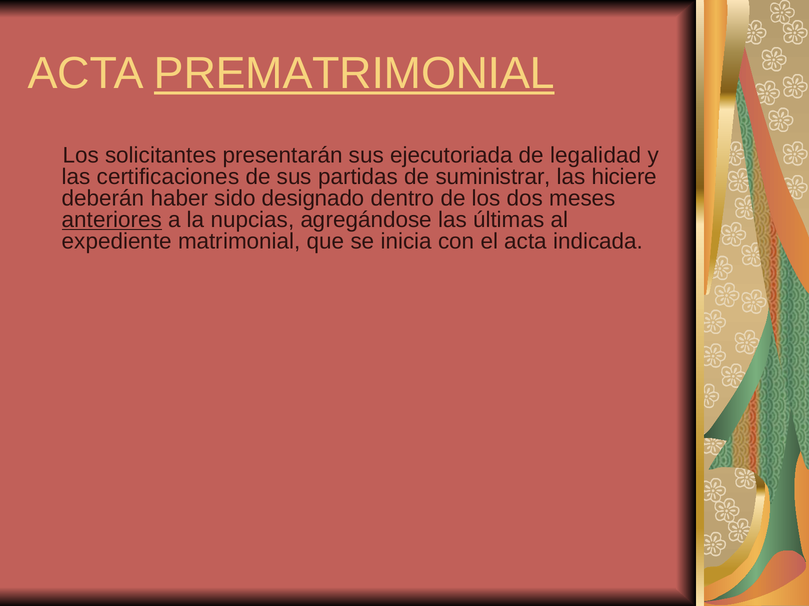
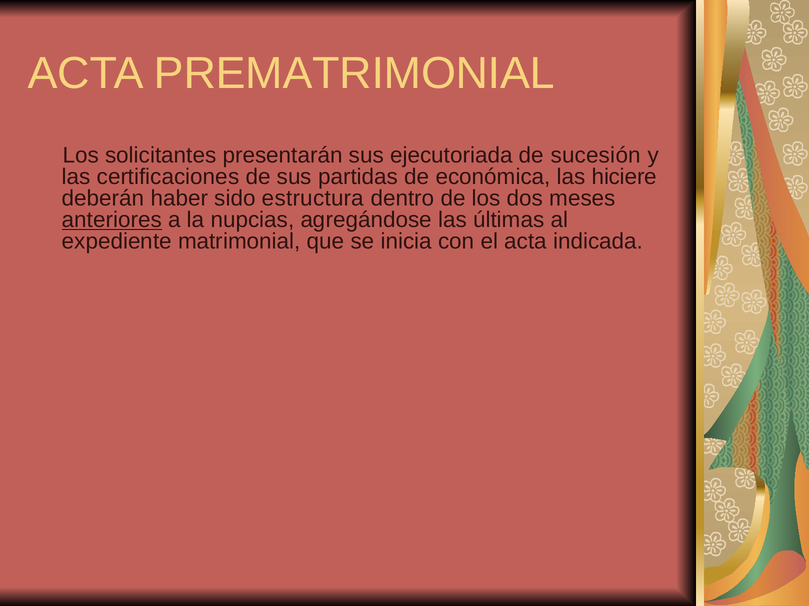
PREMATRIMONIAL underline: present -> none
legalidad: legalidad -> sucesión
suministrar: suministrar -> económica
designado: designado -> estructura
